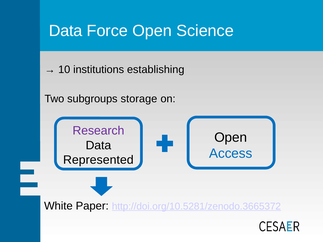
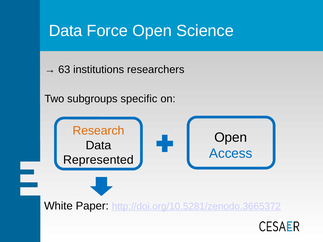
10: 10 -> 63
establishing: establishing -> researchers
storage: storage -> specific
Research colour: purple -> orange
